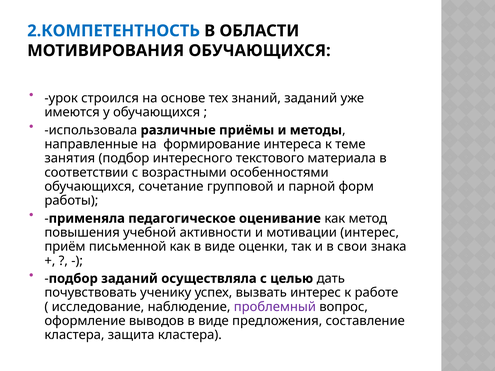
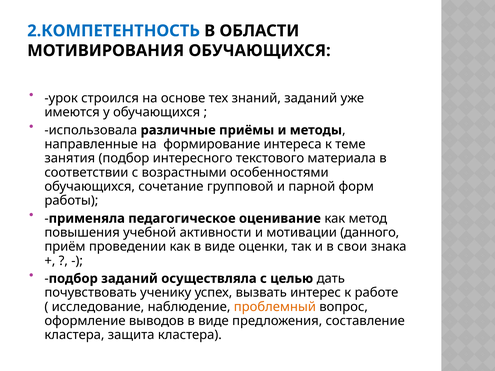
мотивации интерес: интерес -> данного
письменной: письменной -> проведении
проблемный colour: purple -> orange
